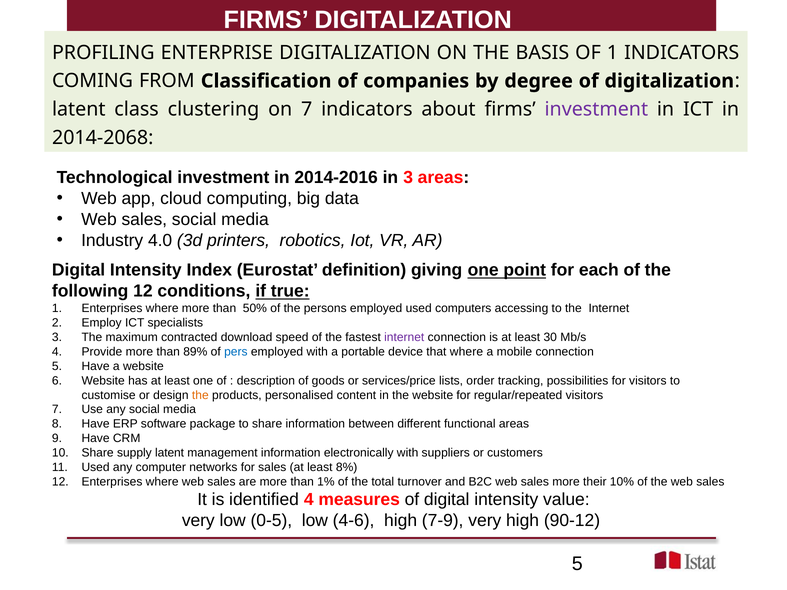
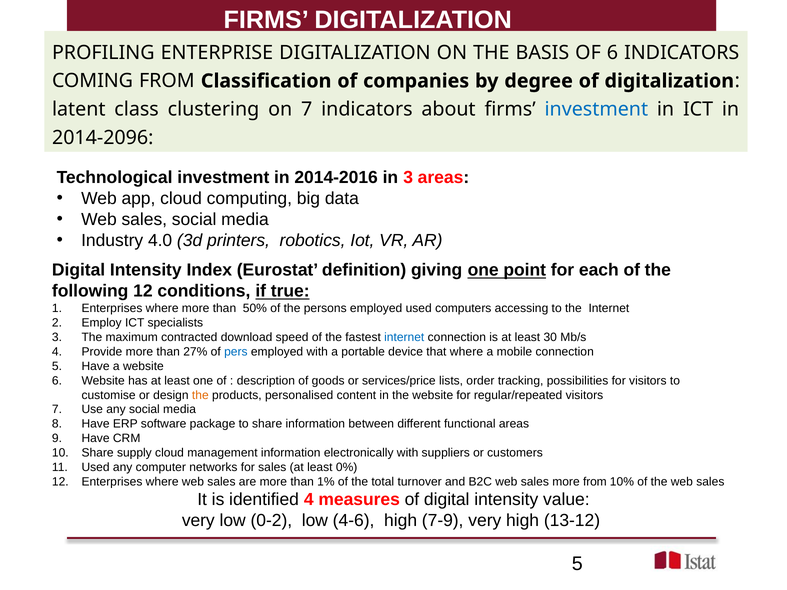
OF 1: 1 -> 6
investment at (596, 109) colour: purple -> blue
2014-2068: 2014-2068 -> 2014-2096
internet at (404, 337) colour: purple -> blue
89%: 89% -> 27%
supply latent: latent -> cloud
8%: 8% -> 0%
more their: their -> from
0-5: 0-5 -> 0-2
90-12: 90-12 -> 13-12
